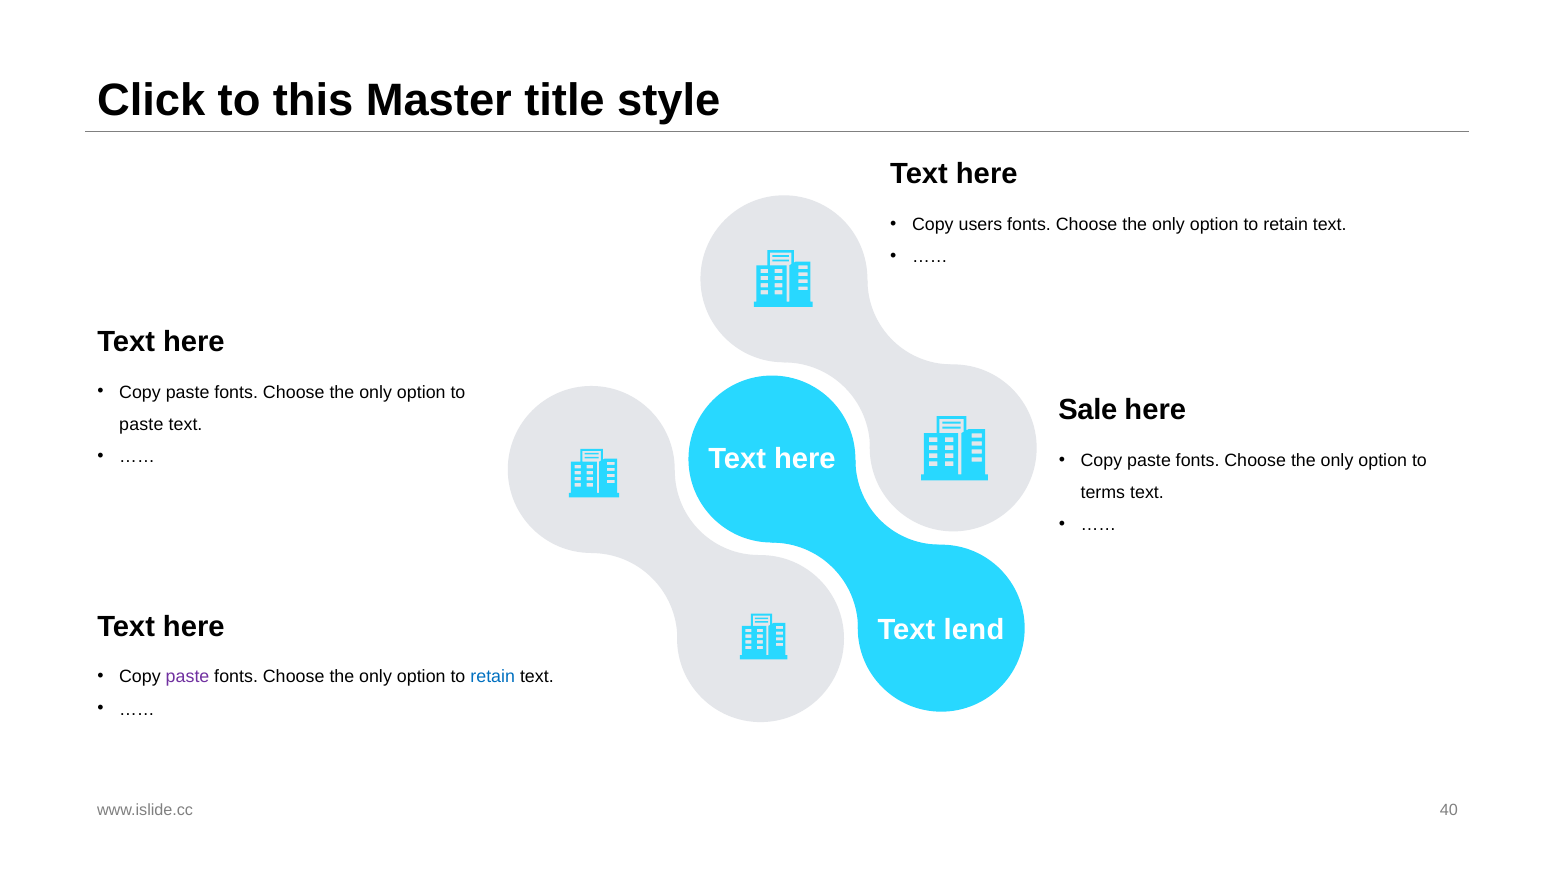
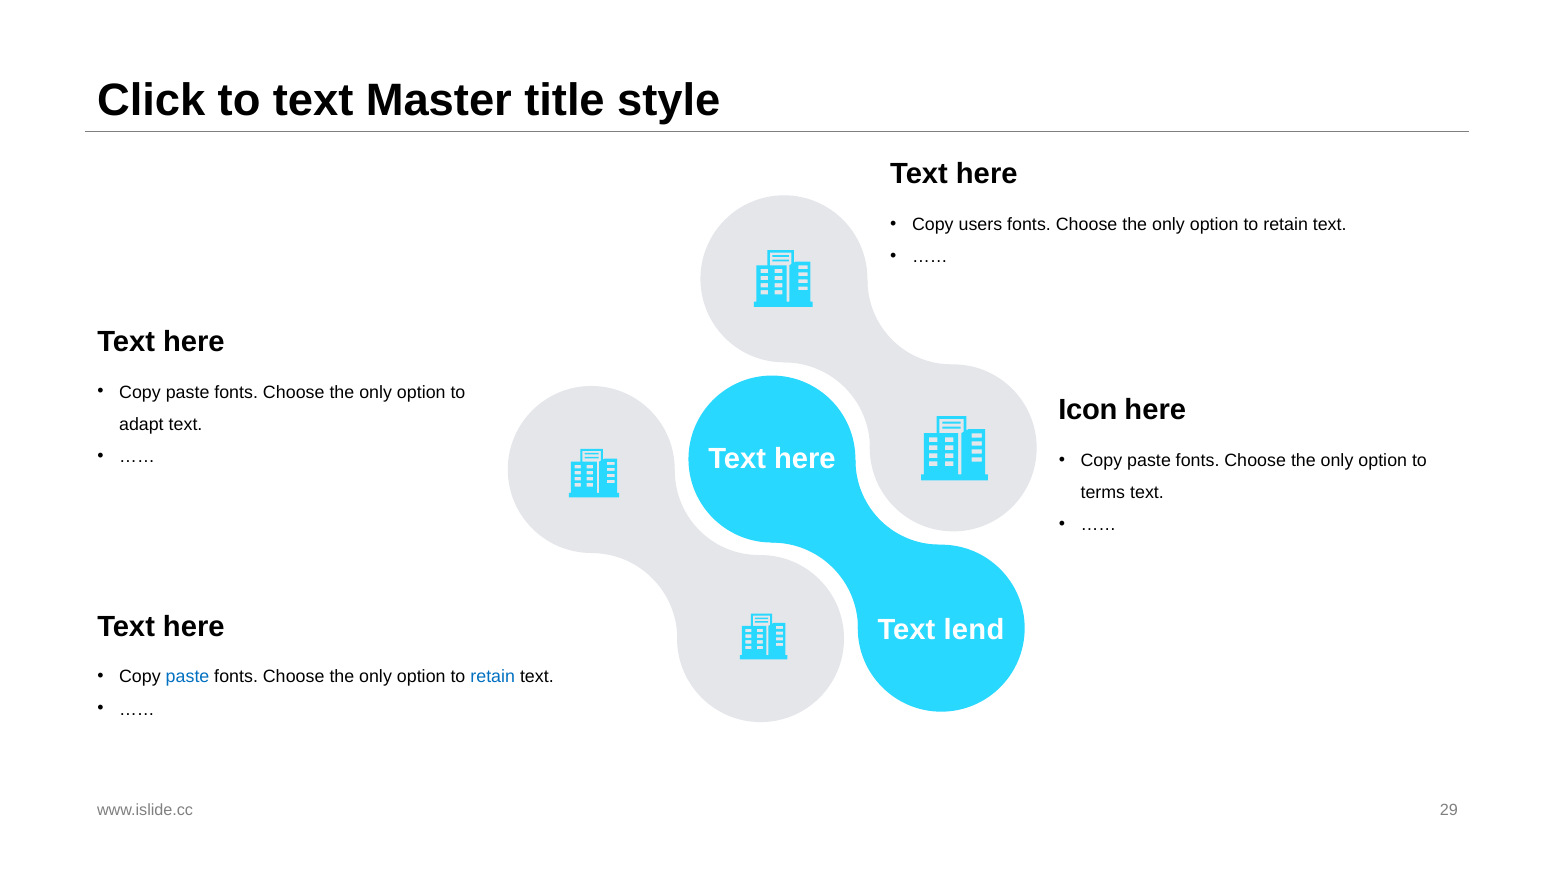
to this: this -> text
Sale: Sale -> Icon
paste at (141, 424): paste -> adapt
paste at (188, 677) colour: purple -> blue
40: 40 -> 29
